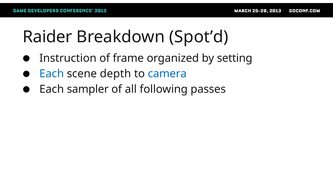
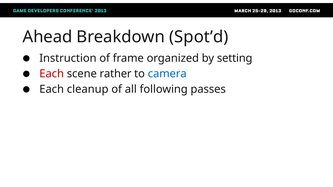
Raider: Raider -> Ahead
Each at (52, 74) colour: blue -> red
depth: depth -> rather
sampler: sampler -> cleanup
